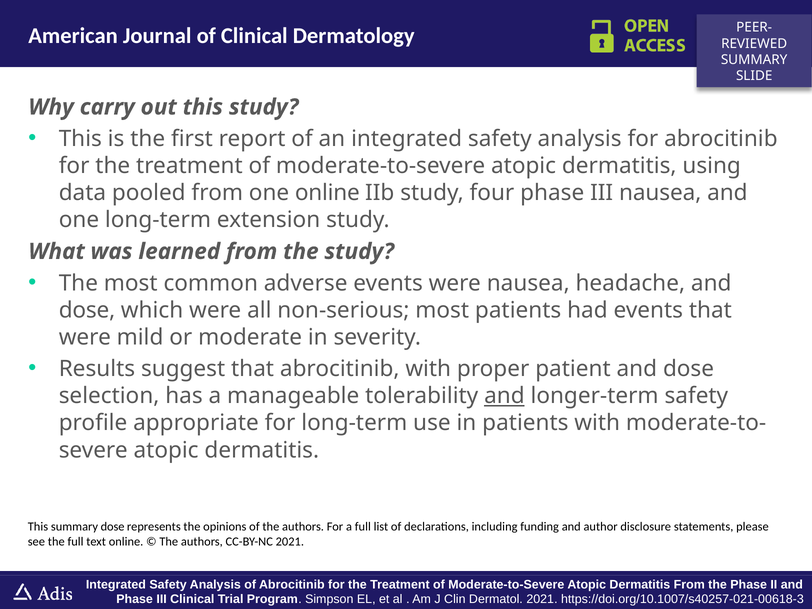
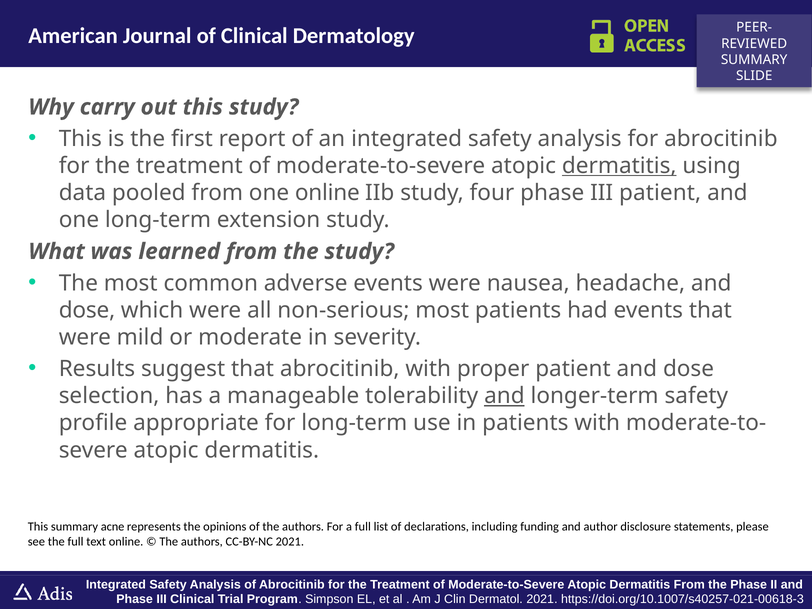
dermatitis at (619, 166) underline: none -> present
III nausea: nausea -> patient
summary dose: dose -> acne
